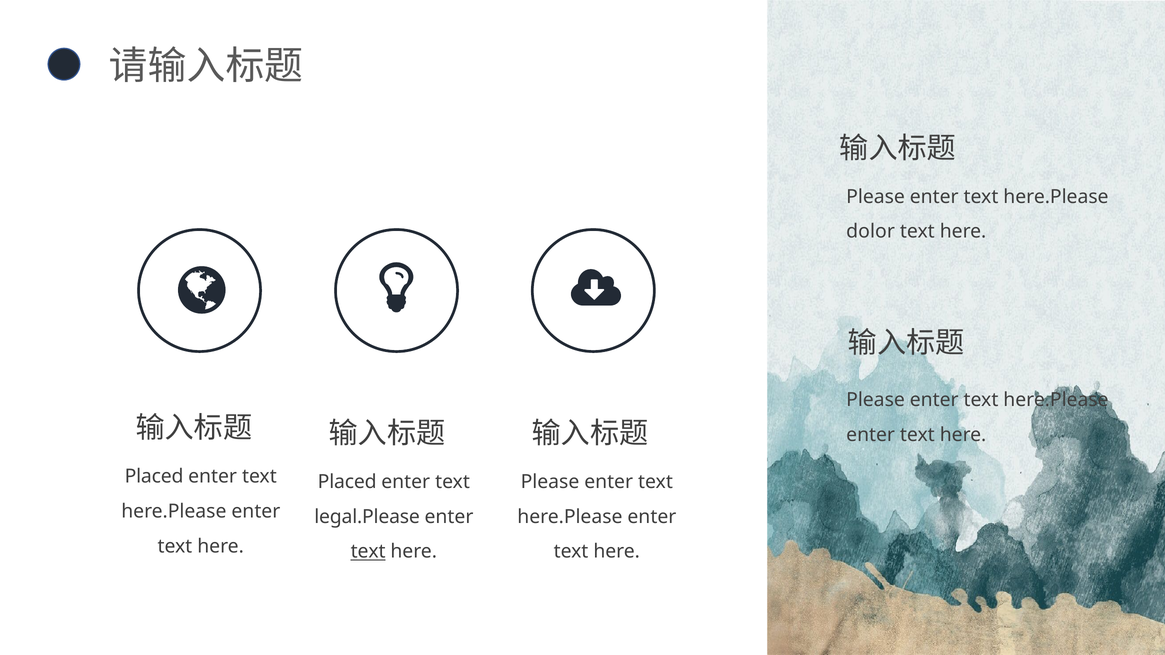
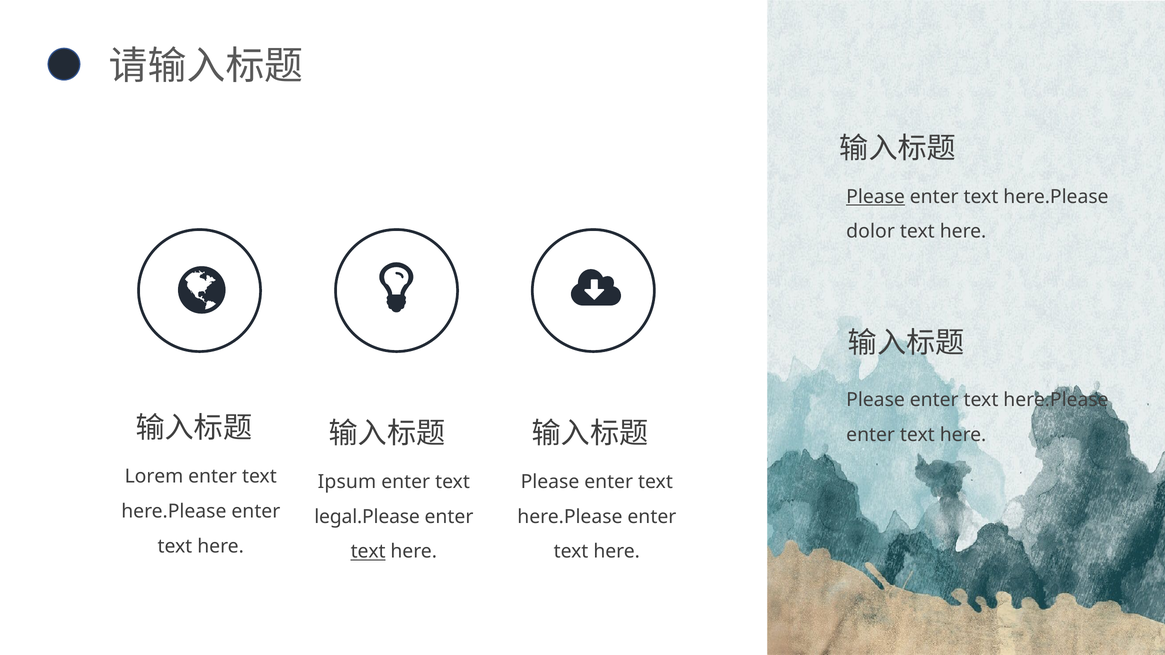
Please at (876, 197) underline: none -> present
Placed at (154, 477): Placed -> Lorem
Placed at (347, 482): Placed -> Ipsum
